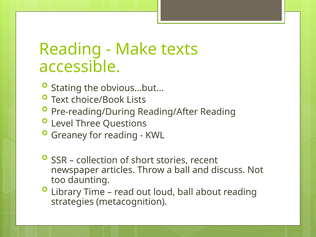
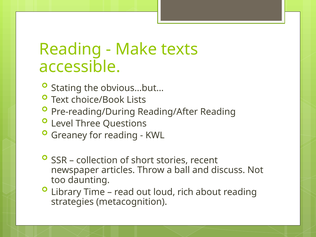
loud ball: ball -> rich
